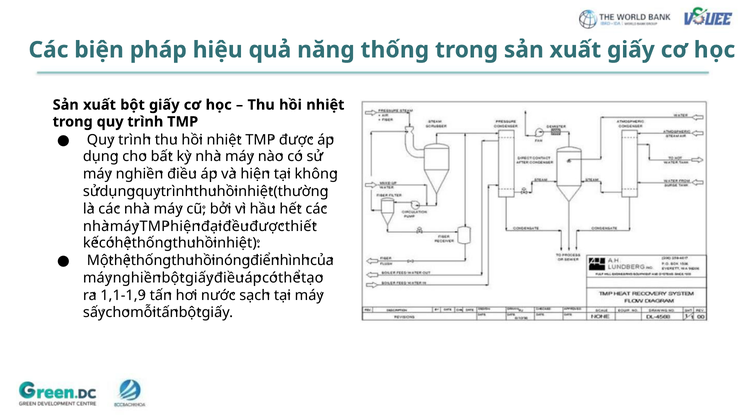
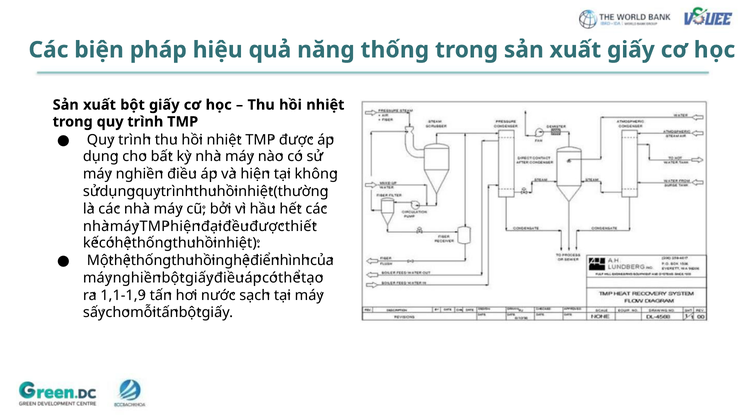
nóng: nóng -> nghệ
